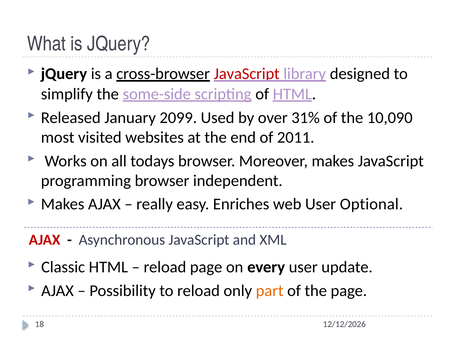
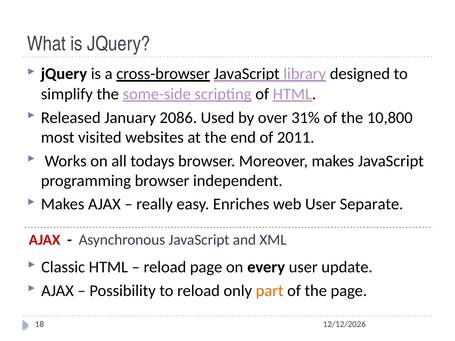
JavaScript at (247, 74) colour: red -> black
2099: 2099 -> 2086
10,090: 10,090 -> 10,800
Optional: Optional -> Separate
